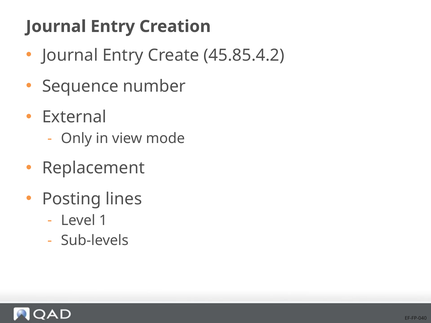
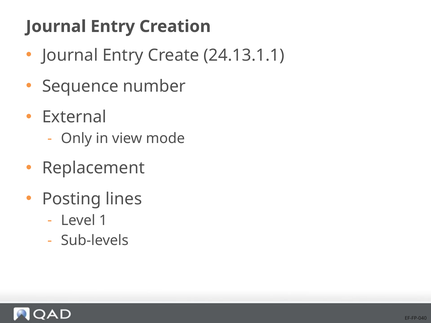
45.85.4.2: 45.85.4.2 -> 24.13.1.1
